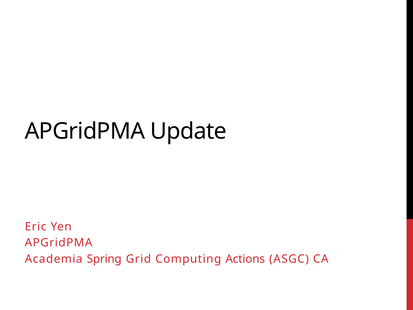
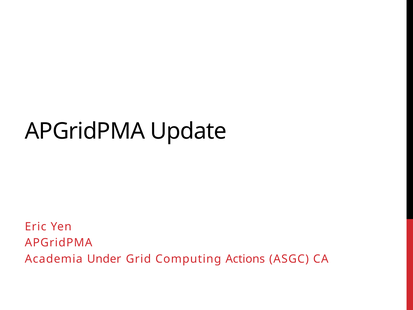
Spring: Spring -> Under
